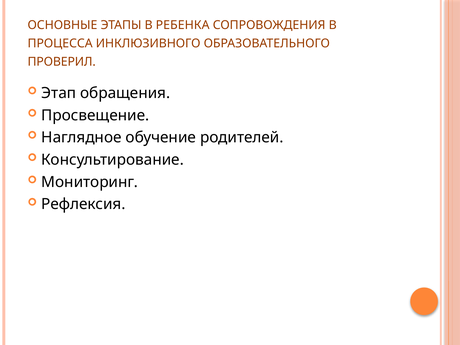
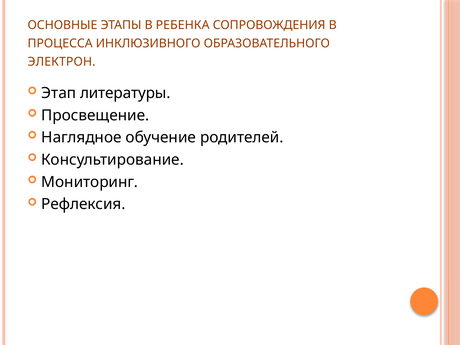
ПРОВЕРИЛ: ПРОВЕРИЛ -> ЭЛЕКТРОН
обращения: обращения -> литературы
